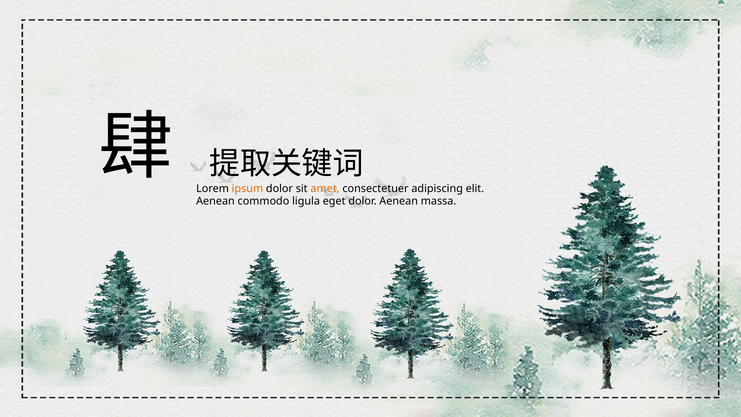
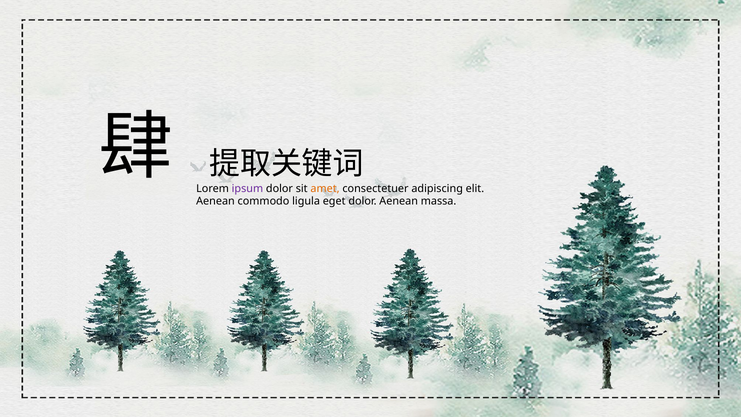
ipsum colour: orange -> purple
